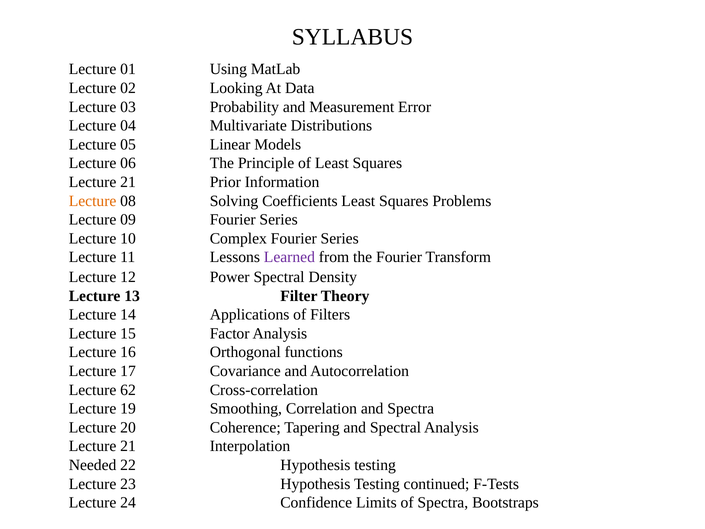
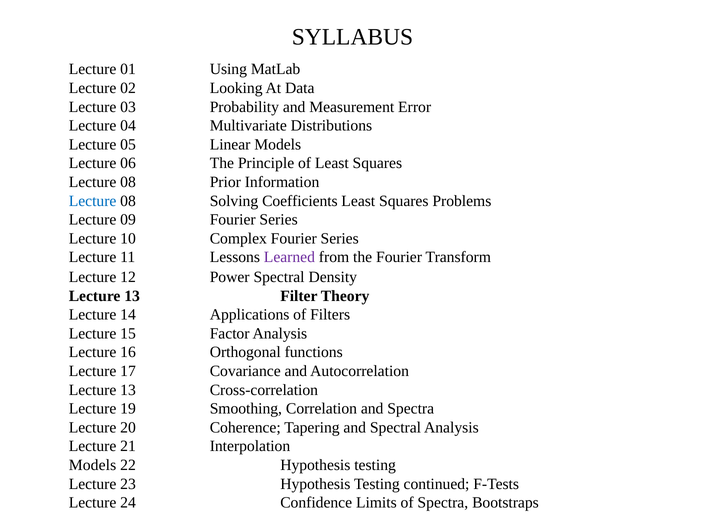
21 at (128, 182): 21 -> 08
Lecture at (93, 201) colour: orange -> blue
62 at (128, 390): 62 -> 13
Needed at (93, 465): Needed -> Models
